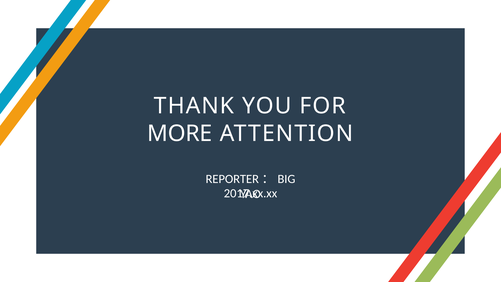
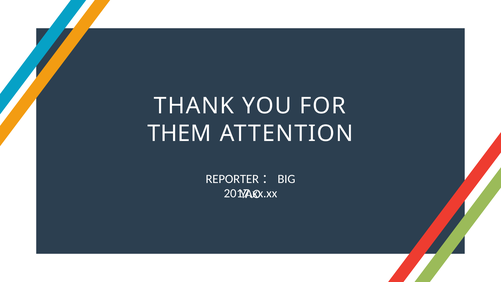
MORE: MORE -> THEM
